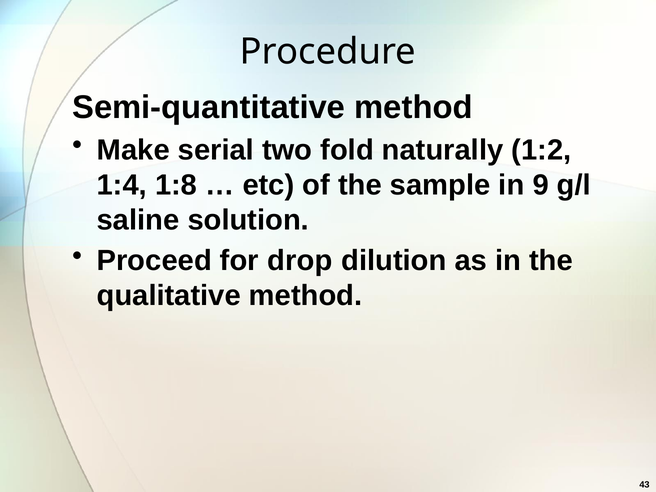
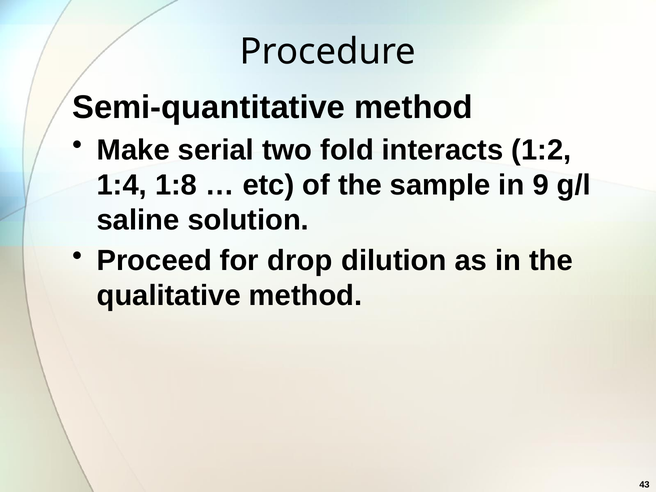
naturally: naturally -> interacts
